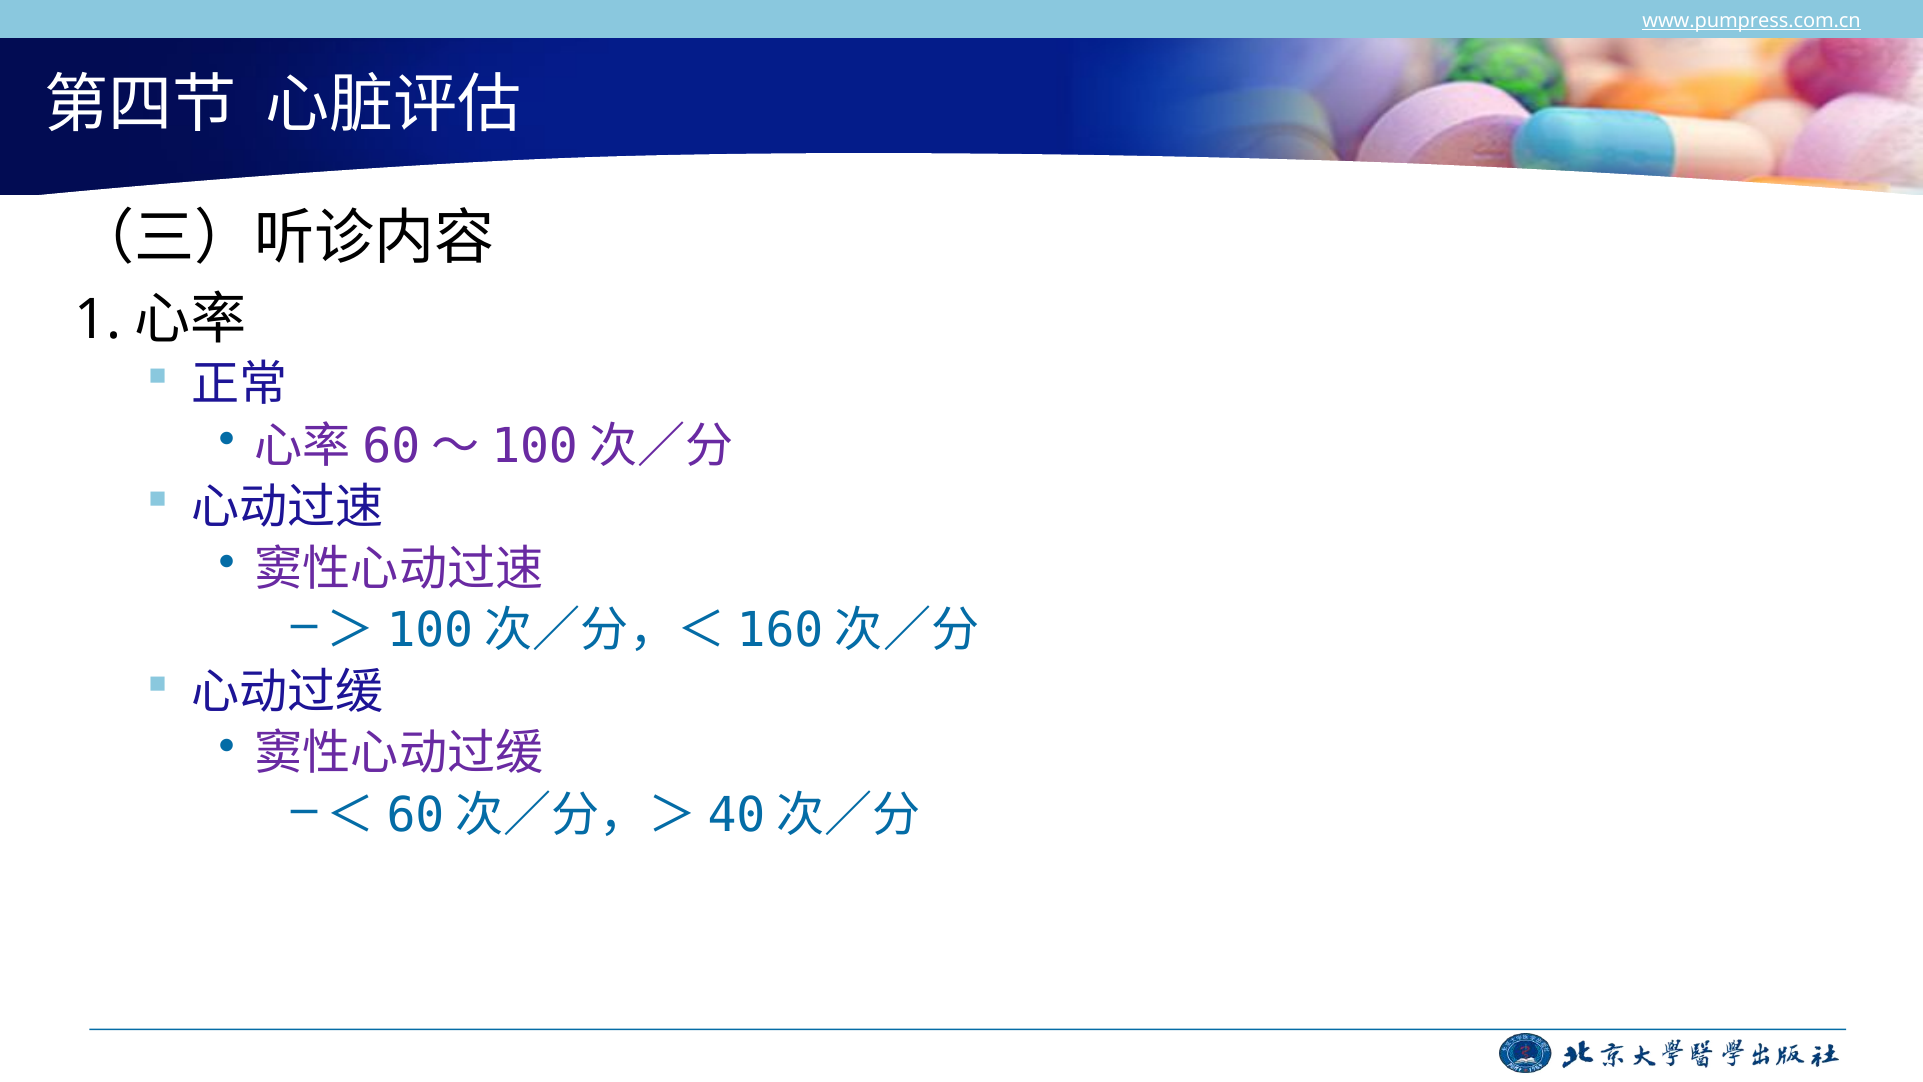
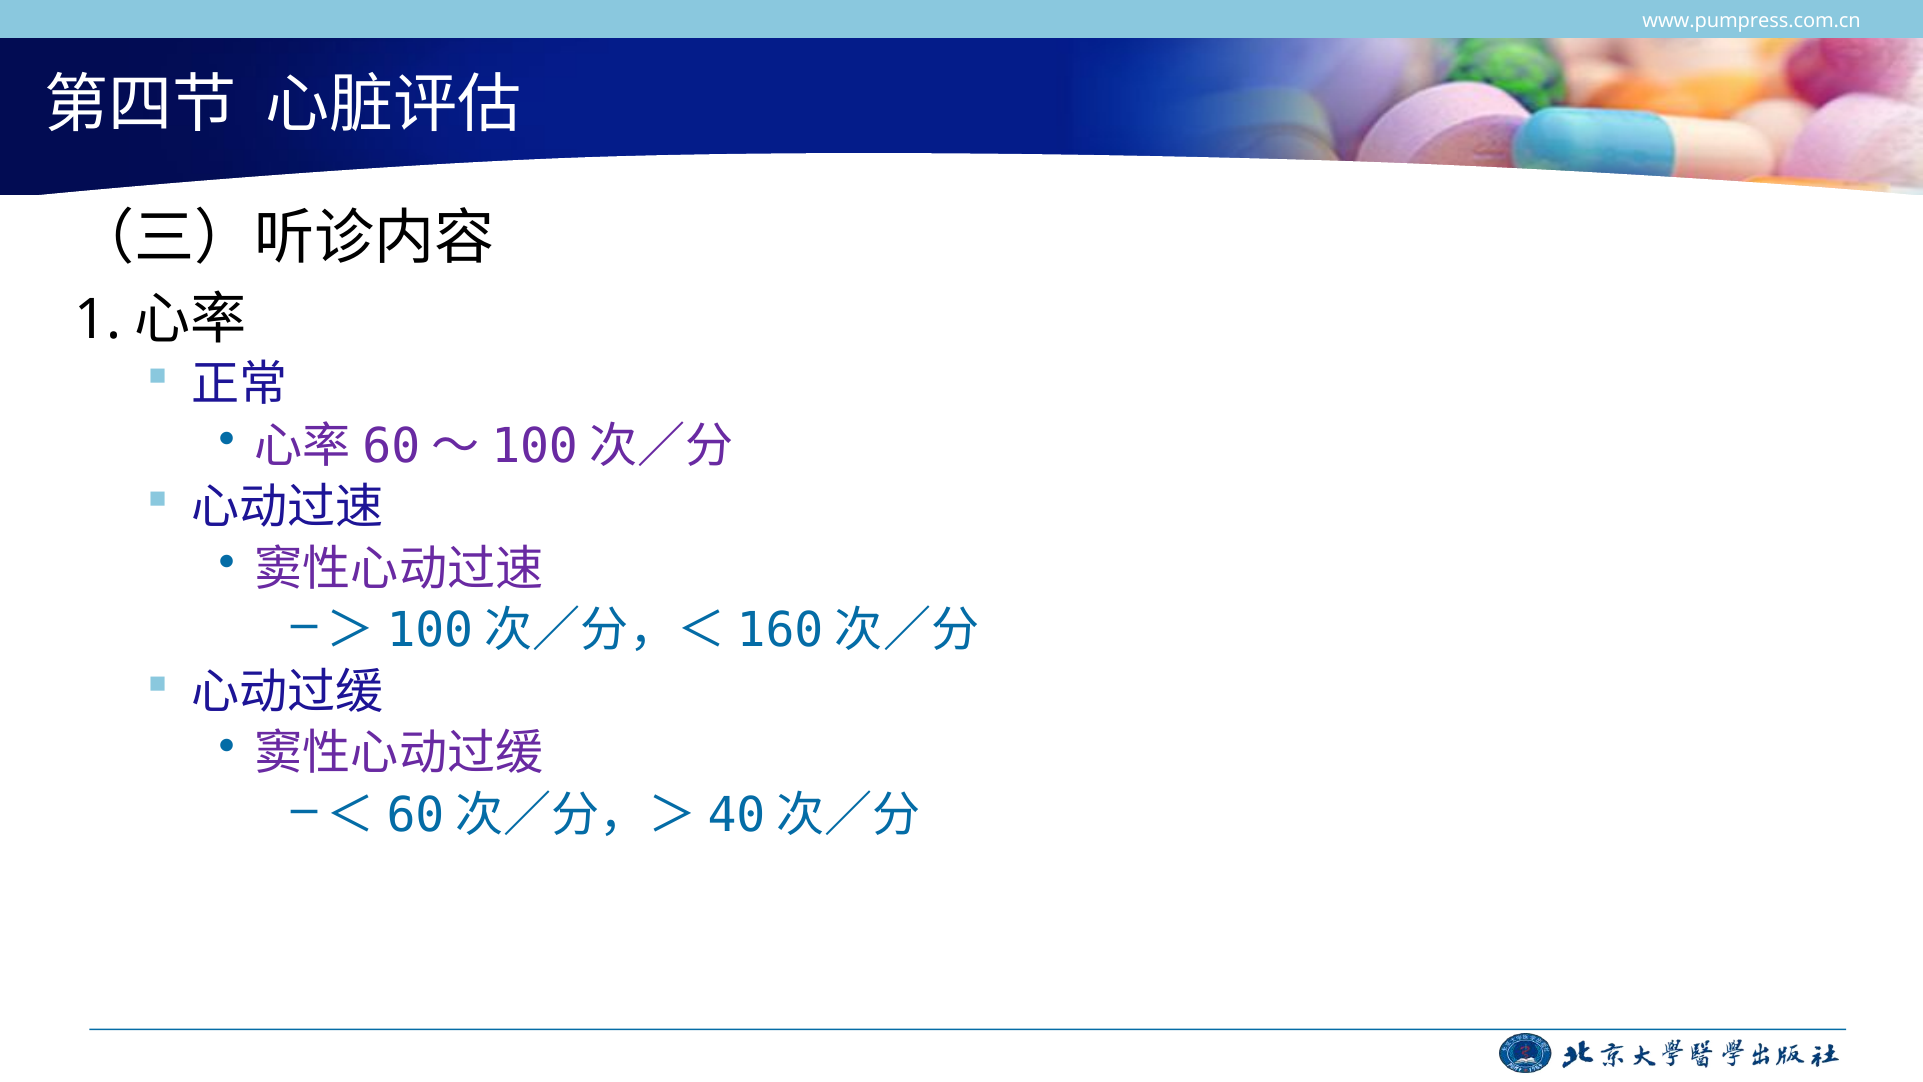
www.pumpress.com.cn underline: present -> none
